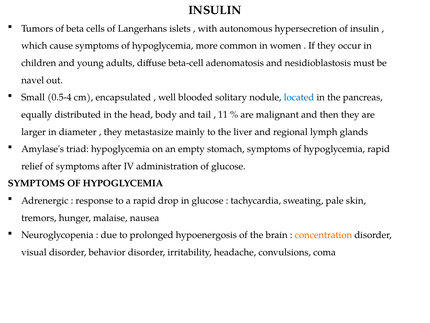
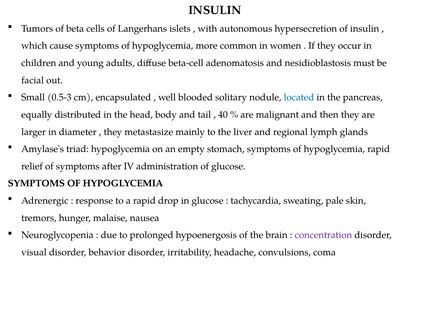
navel: navel -> facial
0.5-4: 0.5-4 -> 0.5-3
11: 11 -> 40
concentration colour: orange -> purple
